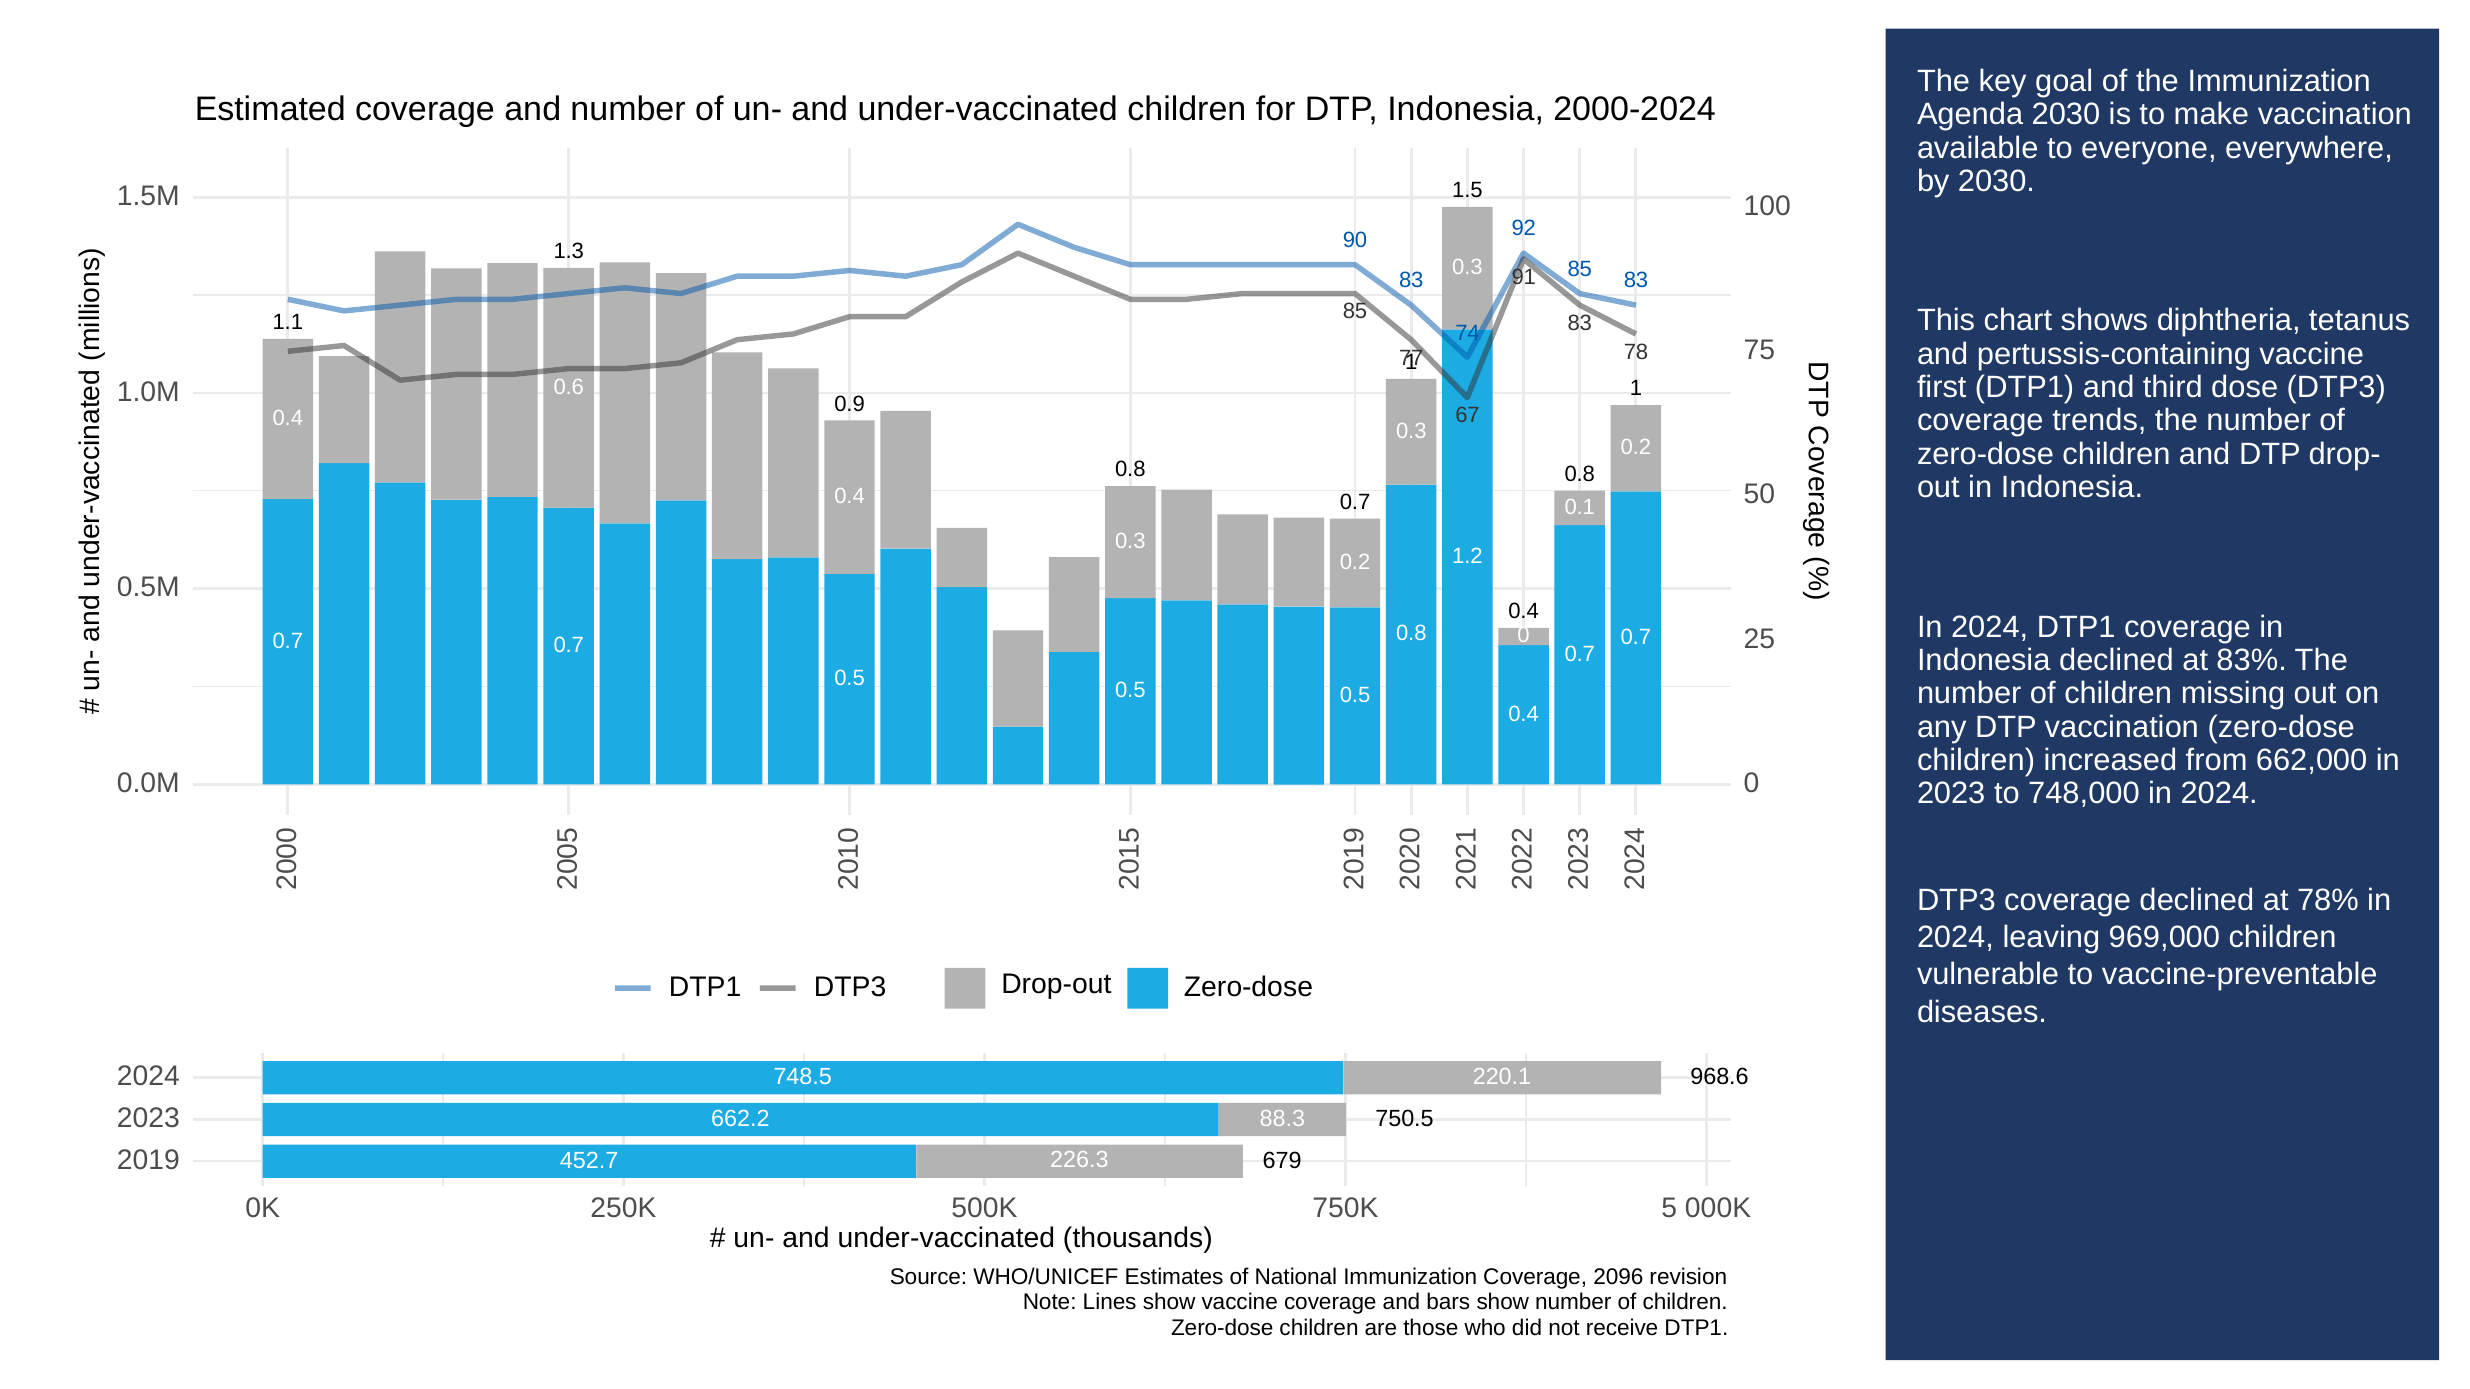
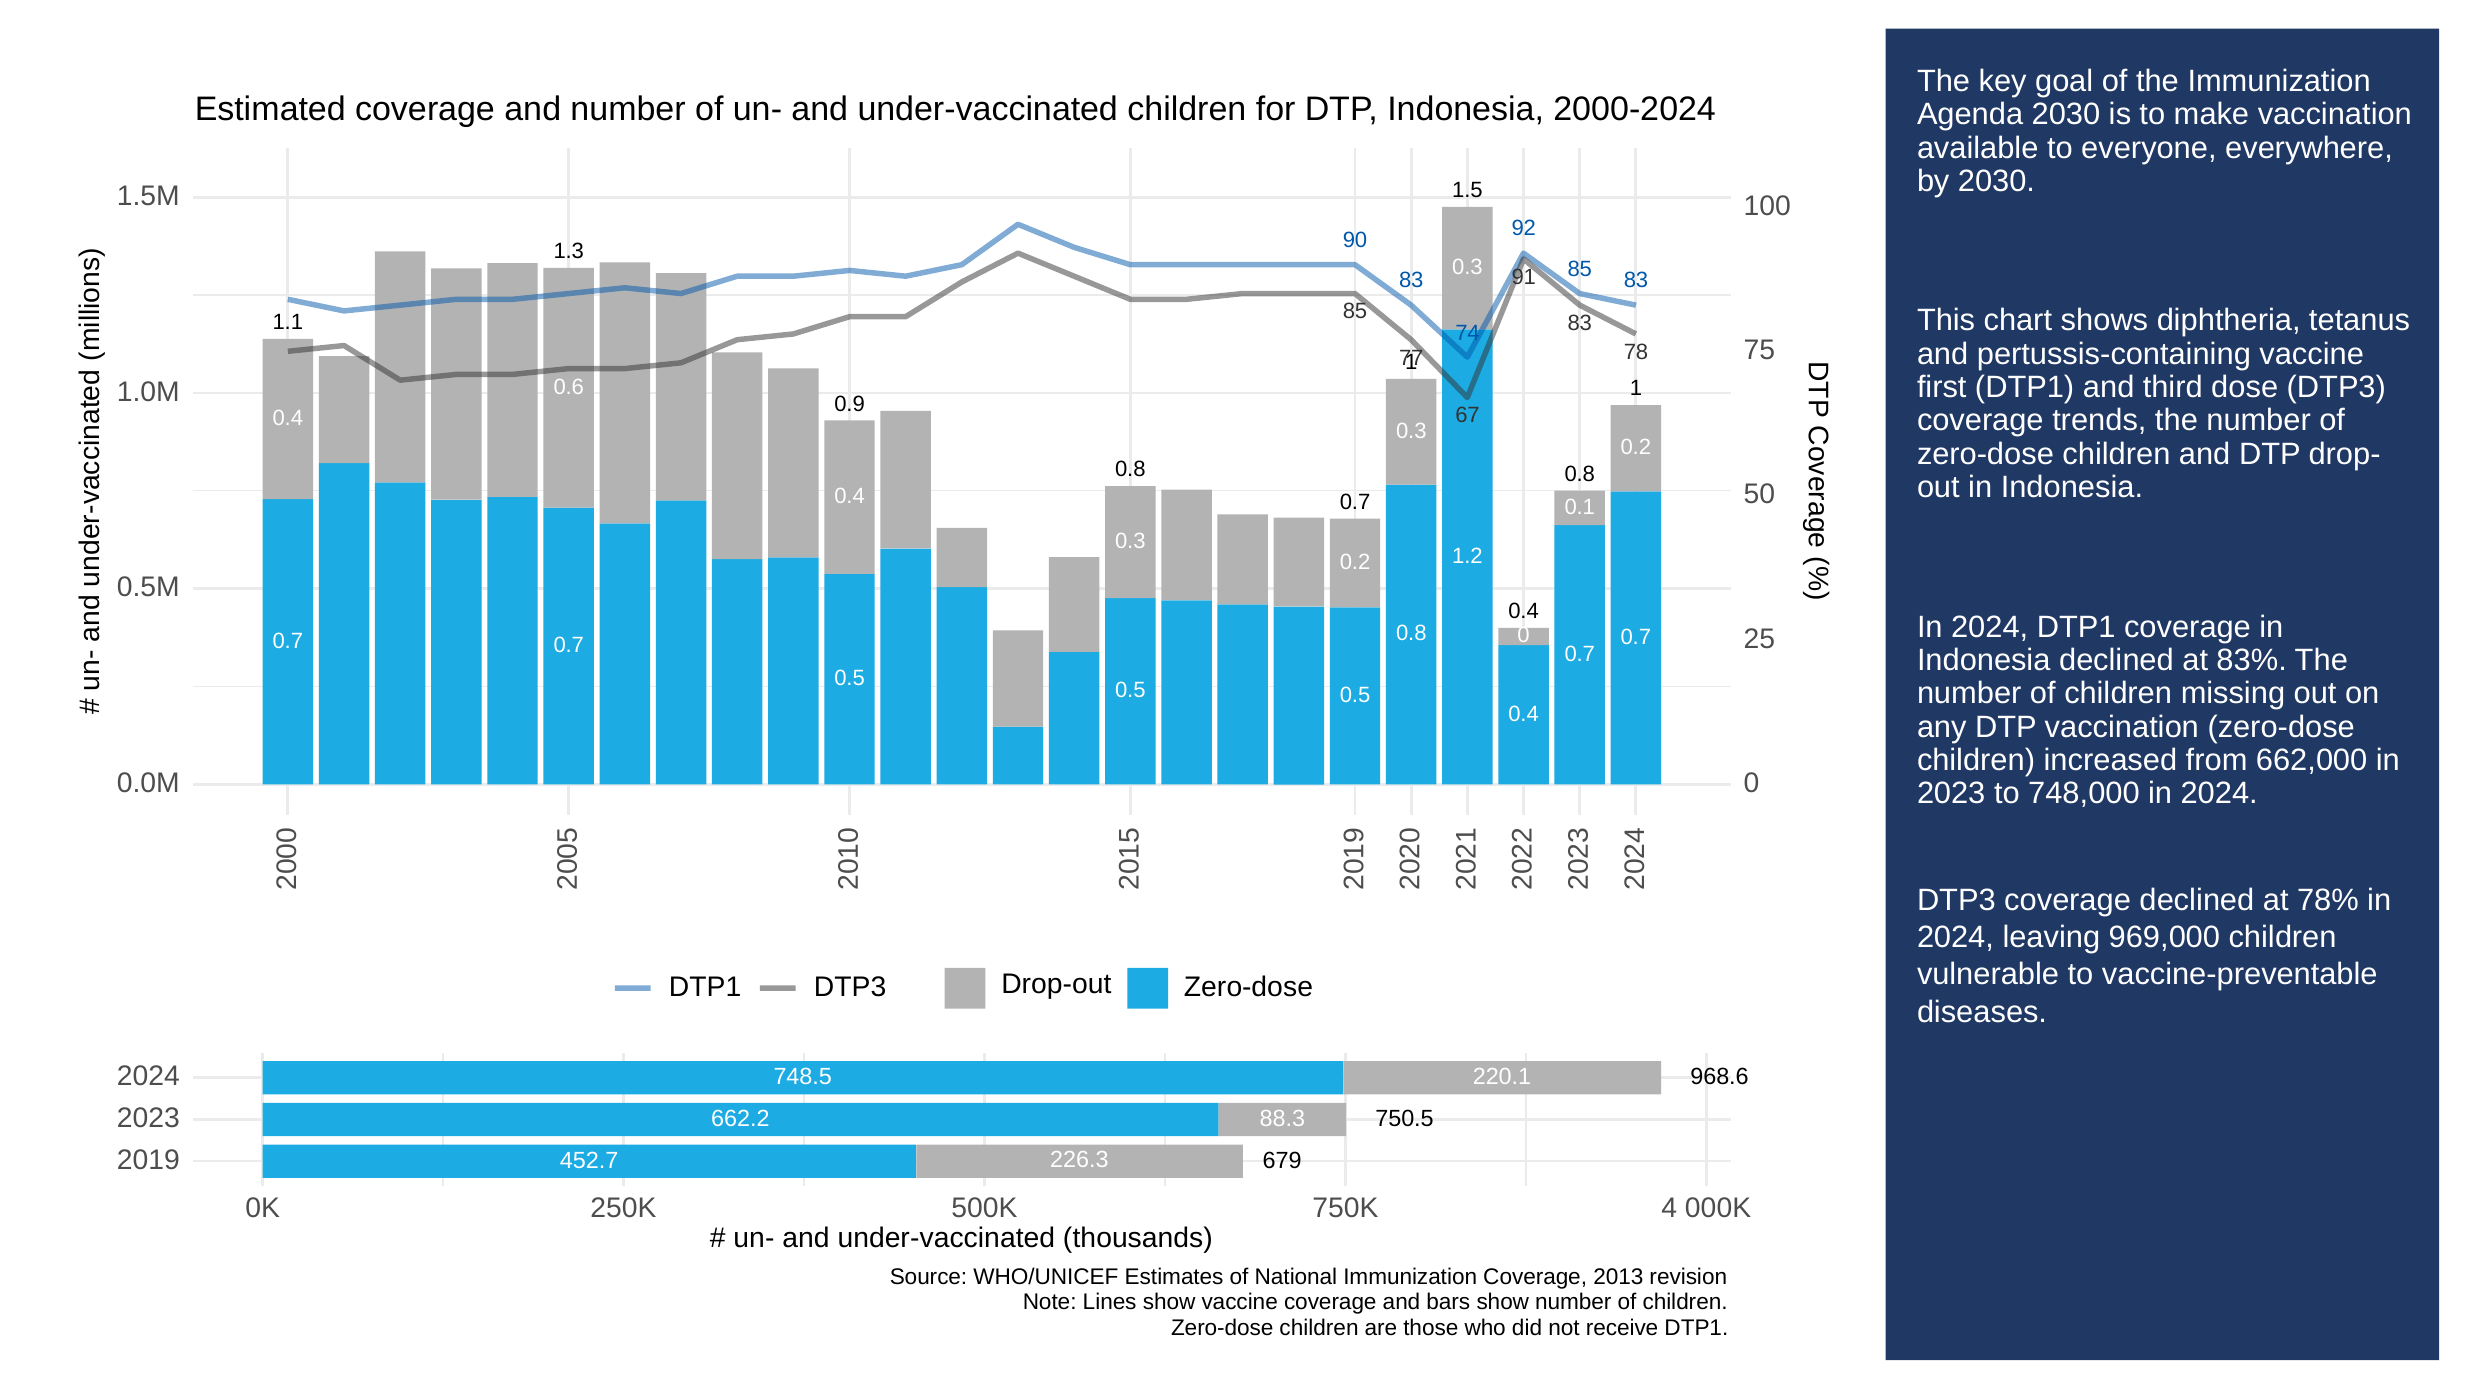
750K 5: 5 -> 4
2096: 2096 -> 2013
